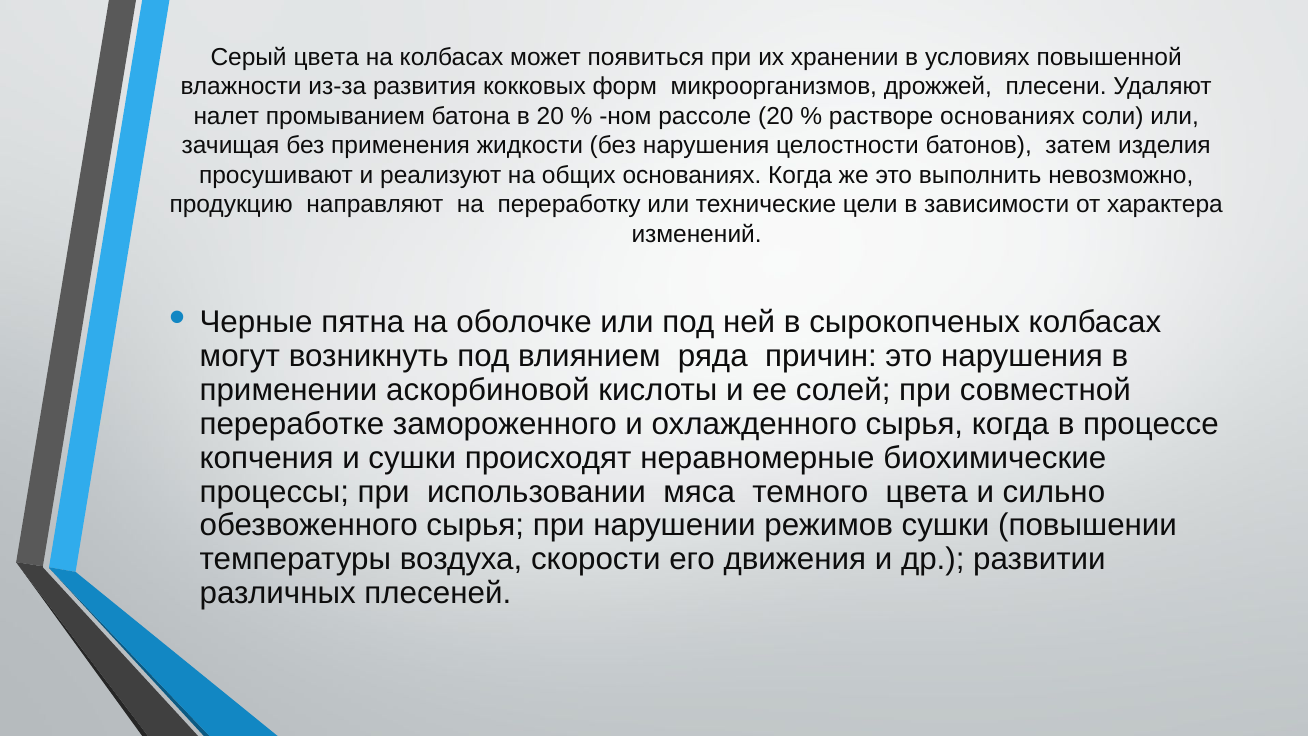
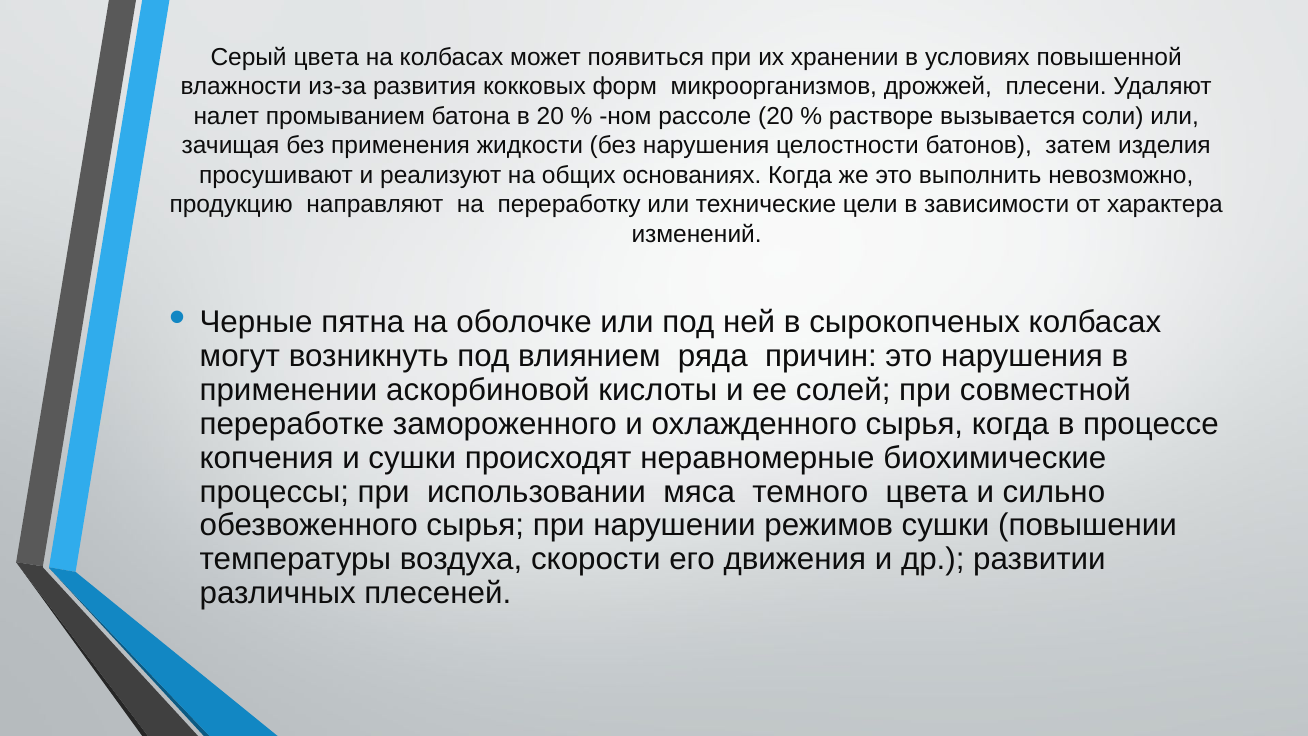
растворе основаниях: основаниях -> вызывается
